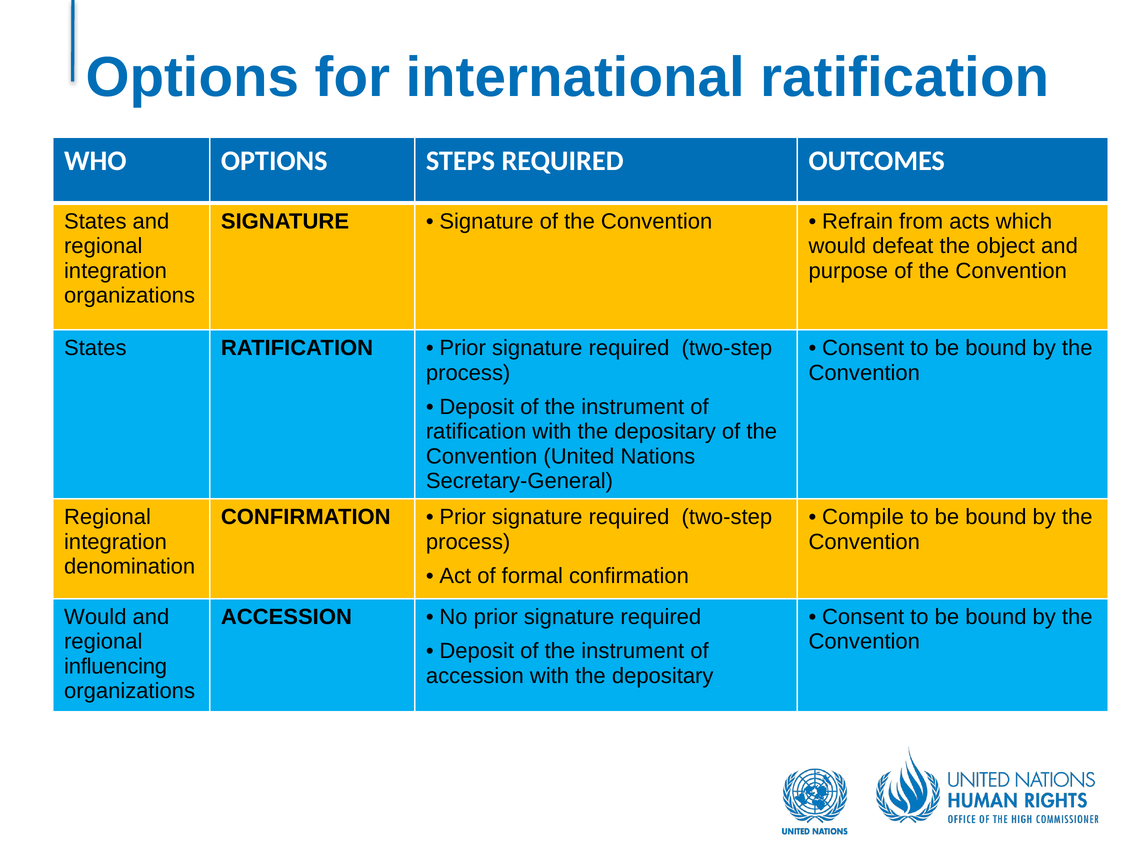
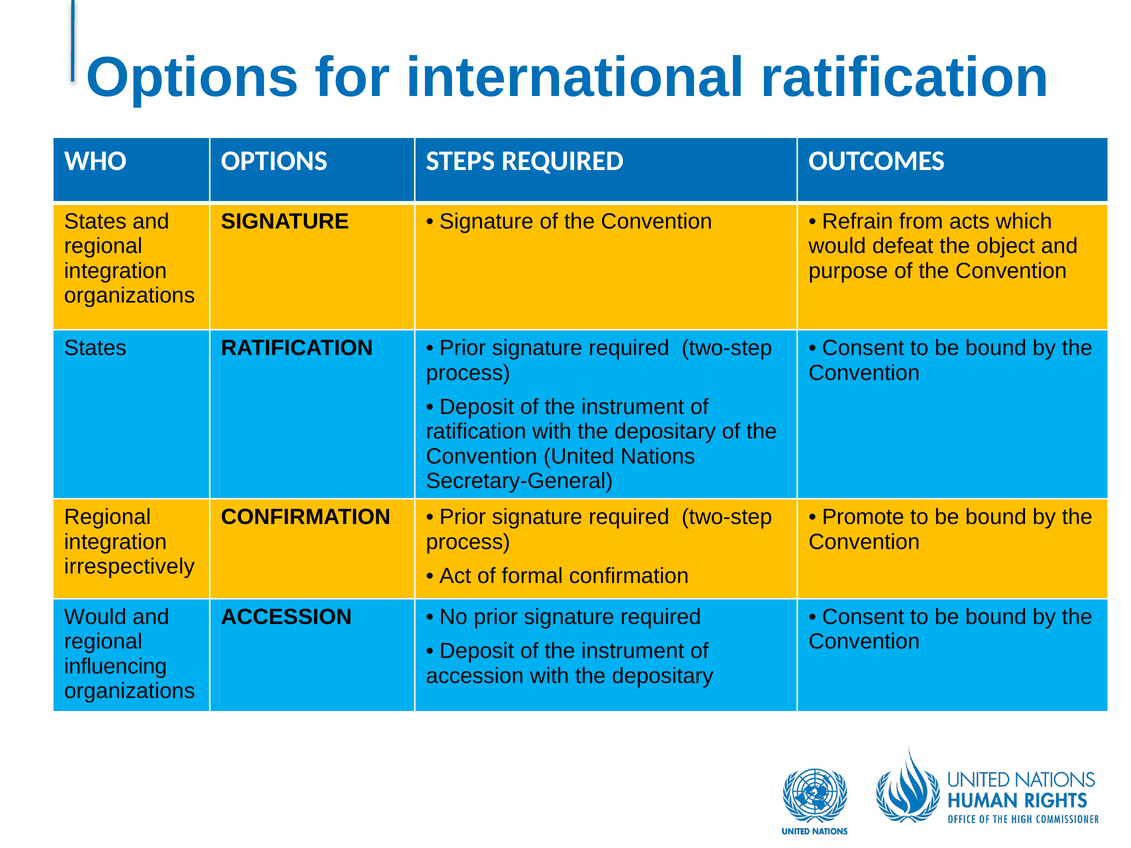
Compile: Compile -> Promote
denomination: denomination -> irrespectively
